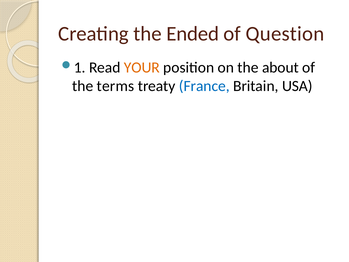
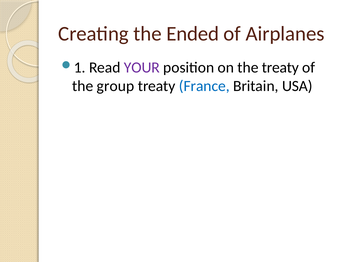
Question: Question -> Airplanes
YOUR colour: orange -> purple
the about: about -> treaty
terms: terms -> group
